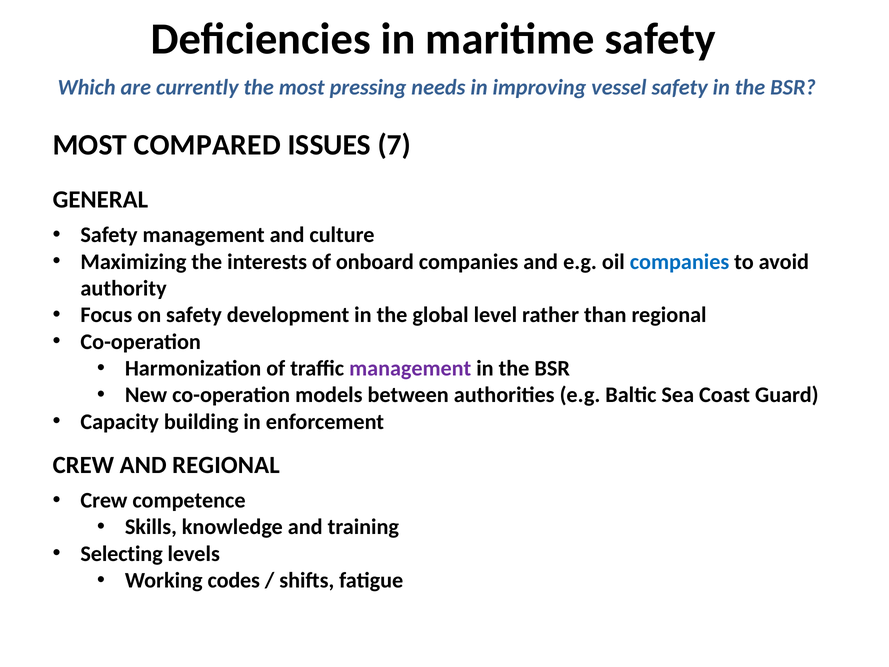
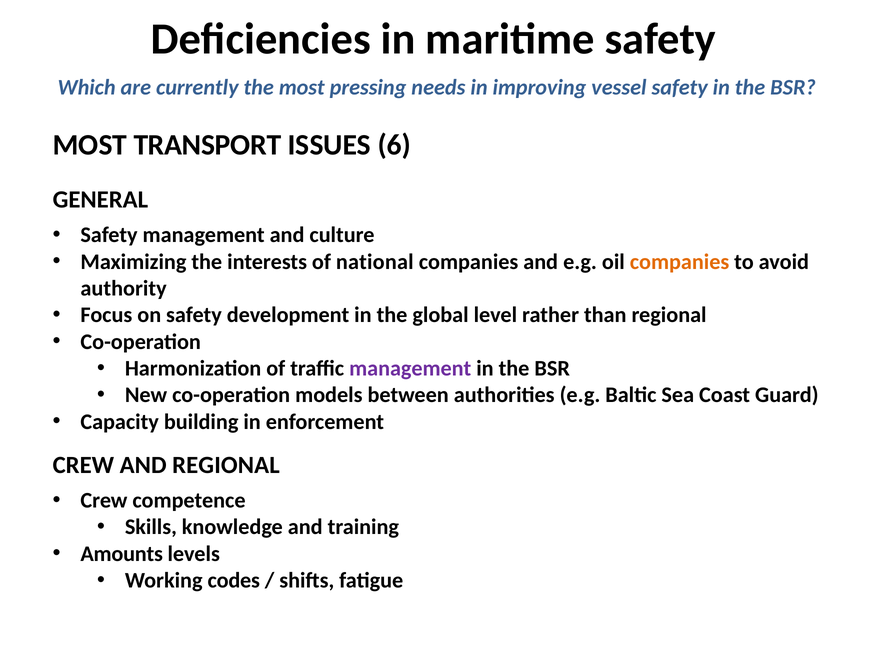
COMPARED: COMPARED -> TRANSPORT
7: 7 -> 6
onboard: onboard -> national
companies at (680, 262) colour: blue -> orange
Selecting: Selecting -> Amounts
